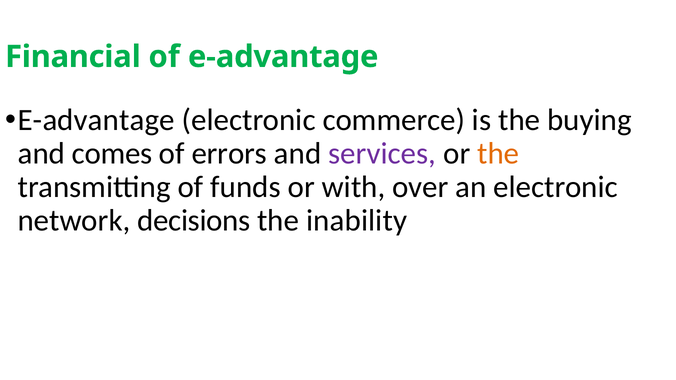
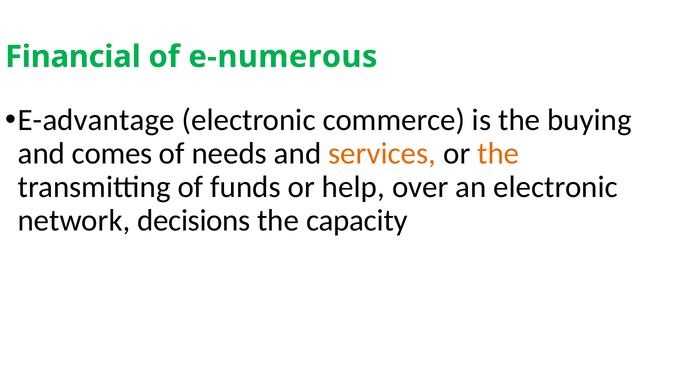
of e-advantage: e-advantage -> e-numerous
errors: errors -> needs
services colour: purple -> orange
with: with -> help
inability: inability -> capacity
